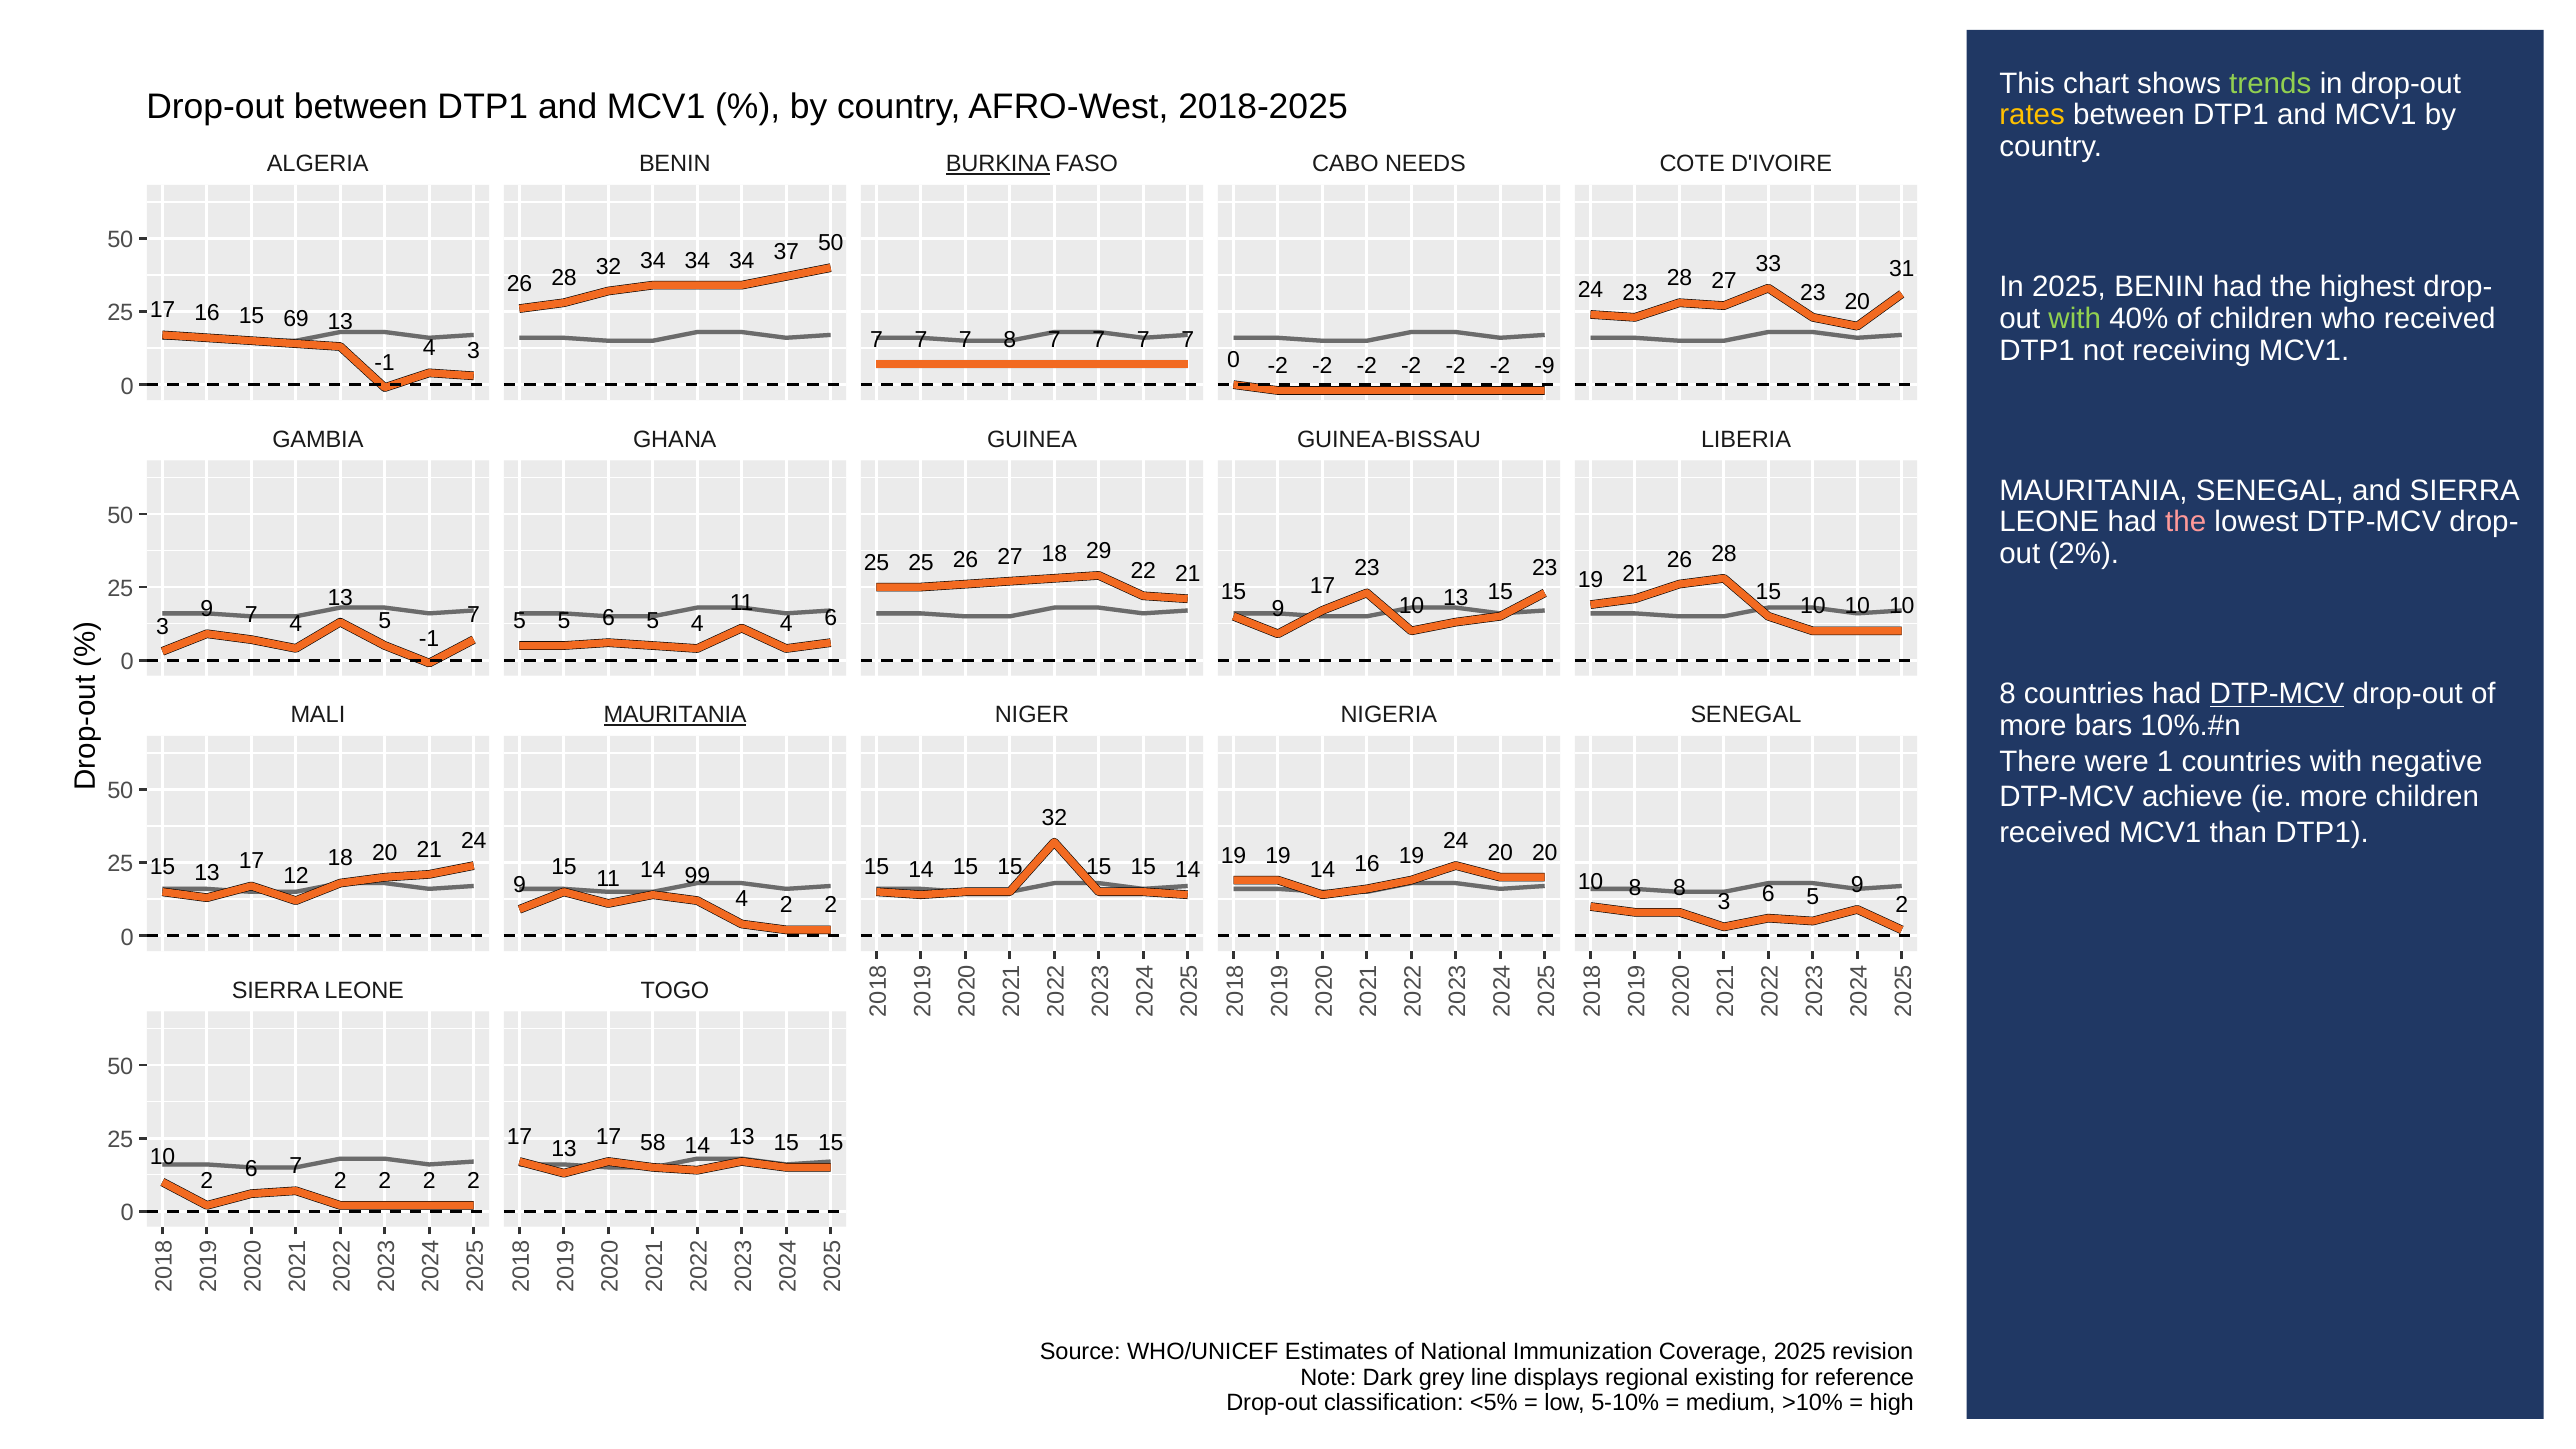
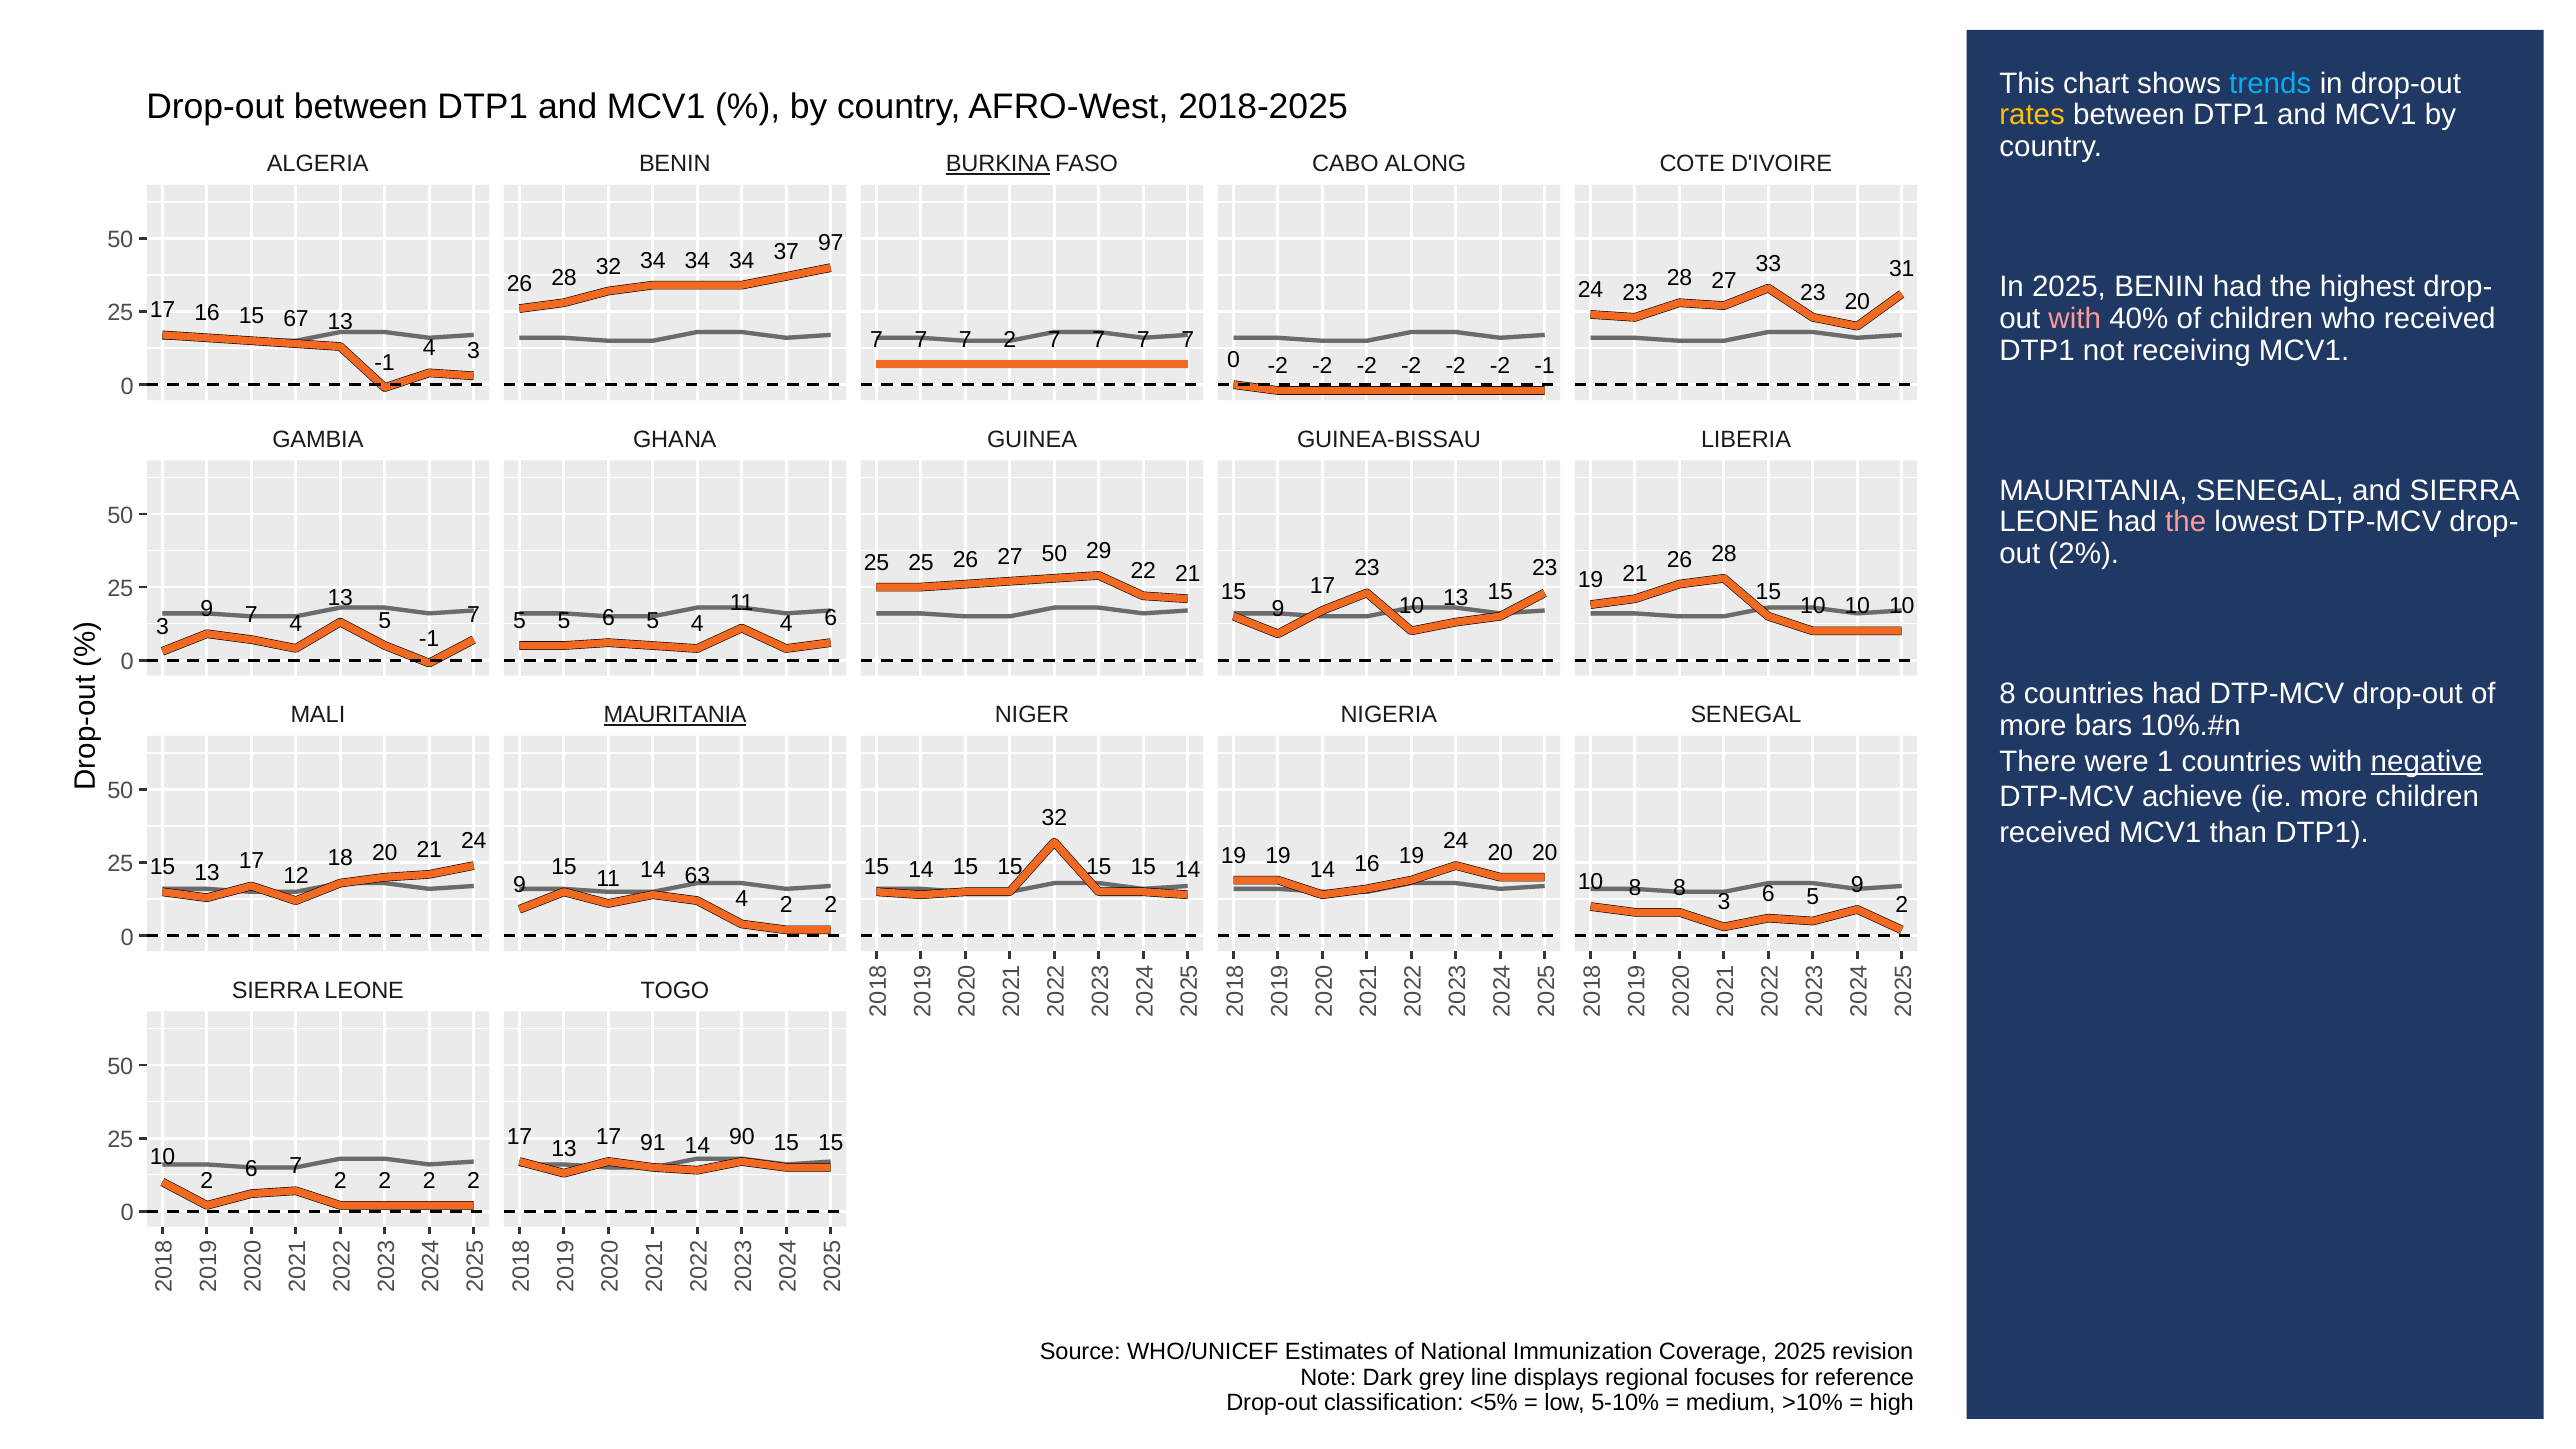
trends colour: light green -> light blue
NEEDS: NEEDS -> ALONG
37 50: 50 -> 97
69: 69 -> 67
with at (2075, 319) colour: light green -> pink
7 7 8: 8 -> 2
-2 -9: -9 -> -1
27 18: 18 -> 50
DTP-MCV at (2277, 694) underline: present -> none
negative underline: none -> present
99: 99 -> 63
58: 58 -> 91
14 13: 13 -> 90
existing: existing -> focuses
